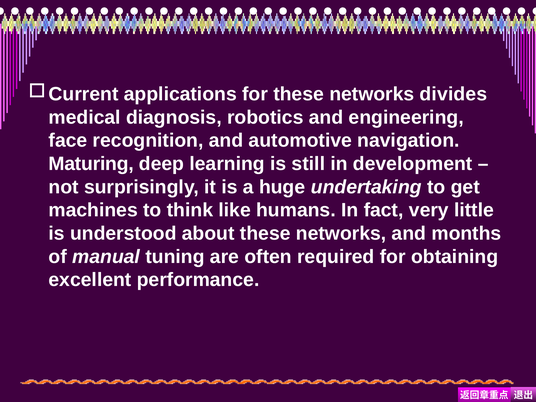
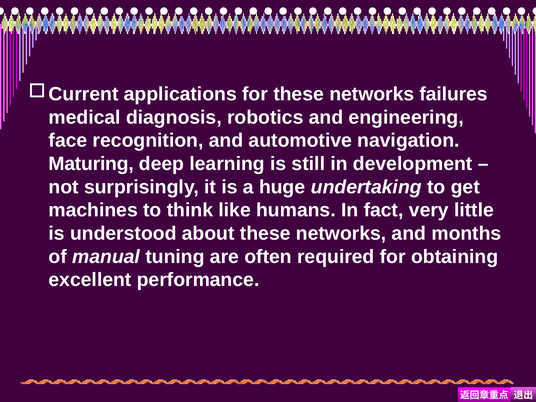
divides: divides -> failures
